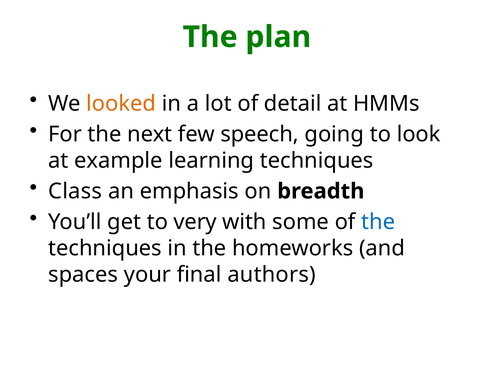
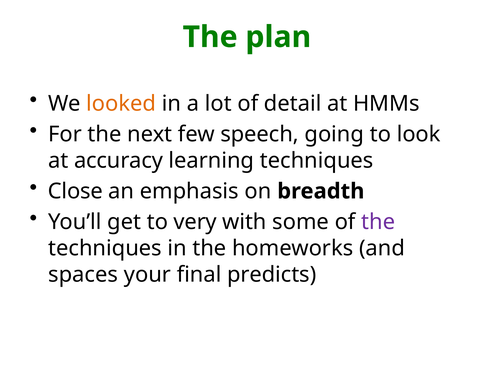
example: example -> accuracy
Class: Class -> Close
the at (378, 222) colour: blue -> purple
authors: authors -> predicts
